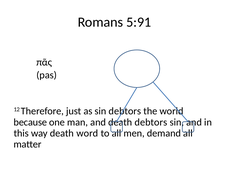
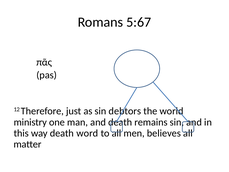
5:91: 5:91 -> 5:67
because: because -> ministry
death debtors: debtors -> remains
demand: demand -> believes
